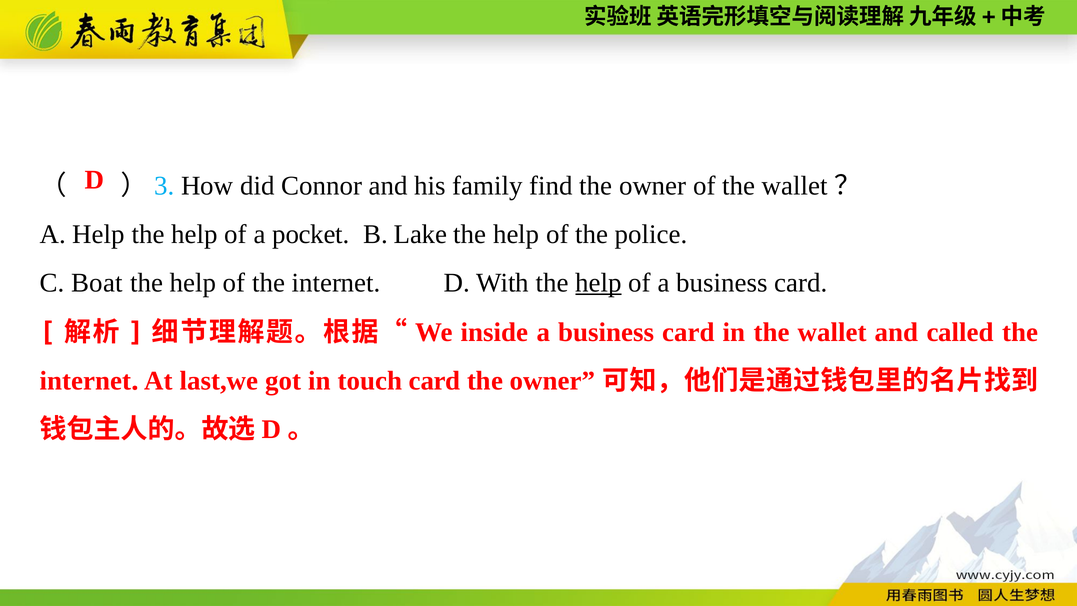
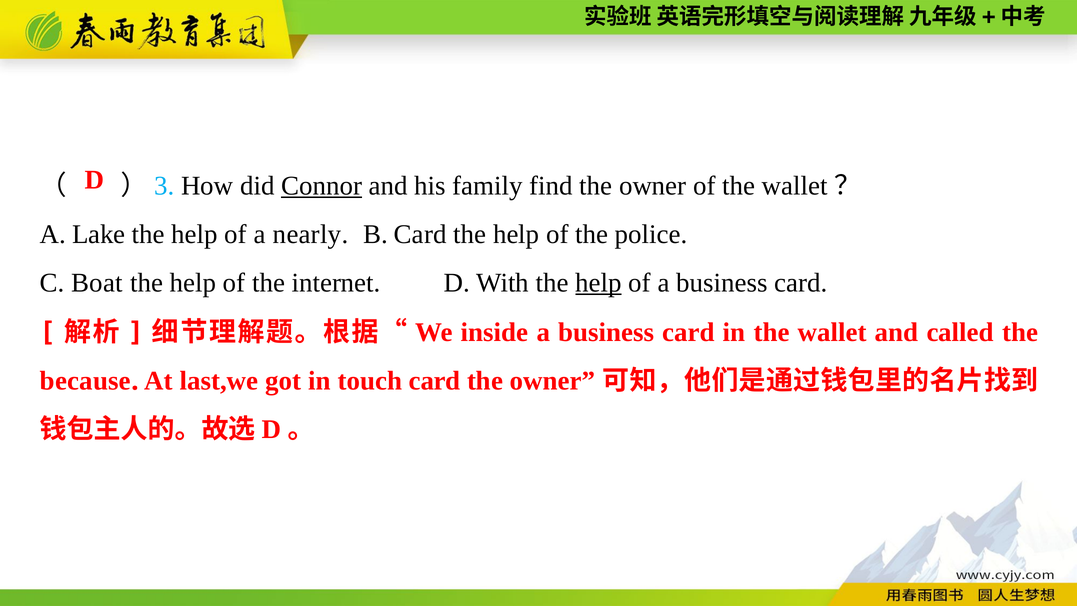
Connor underline: none -> present
A Help: Help -> Lake
pocket: pocket -> nearly
B Lake: Lake -> Card
internet at (86, 381): internet -> because
